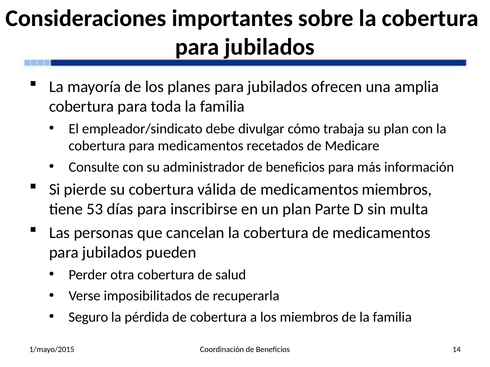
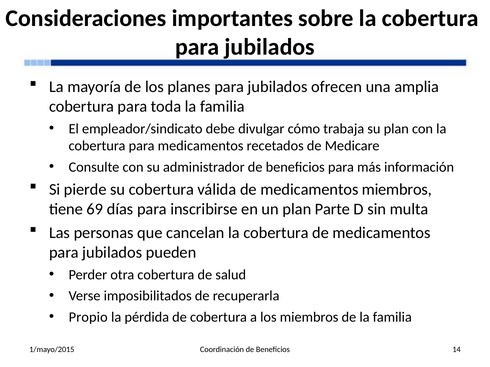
53: 53 -> 69
Seguro: Seguro -> Propio
